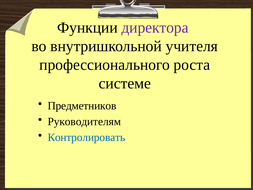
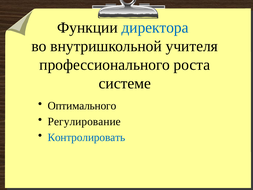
директора colour: purple -> blue
Предметников: Предметников -> Оптимального
Руководителям: Руководителям -> Регулирование
